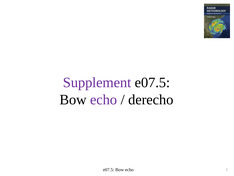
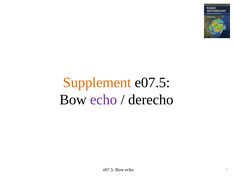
Supplement colour: purple -> orange
